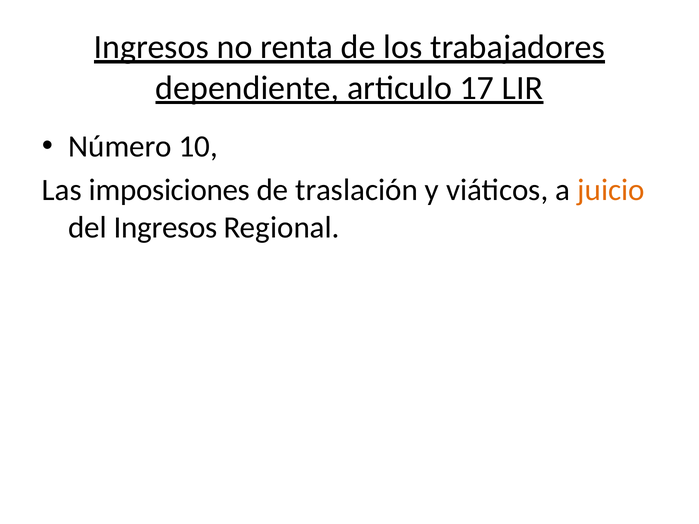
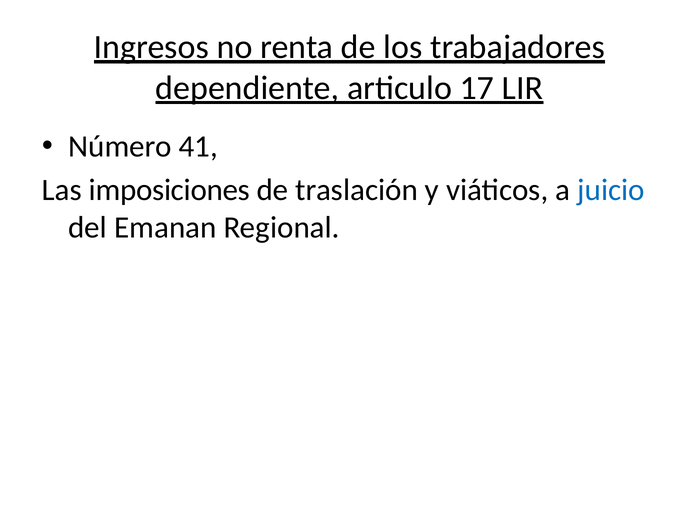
10: 10 -> 41
juicio colour: orange -> blue
del Ingresos: Ingresos -> Emanan
